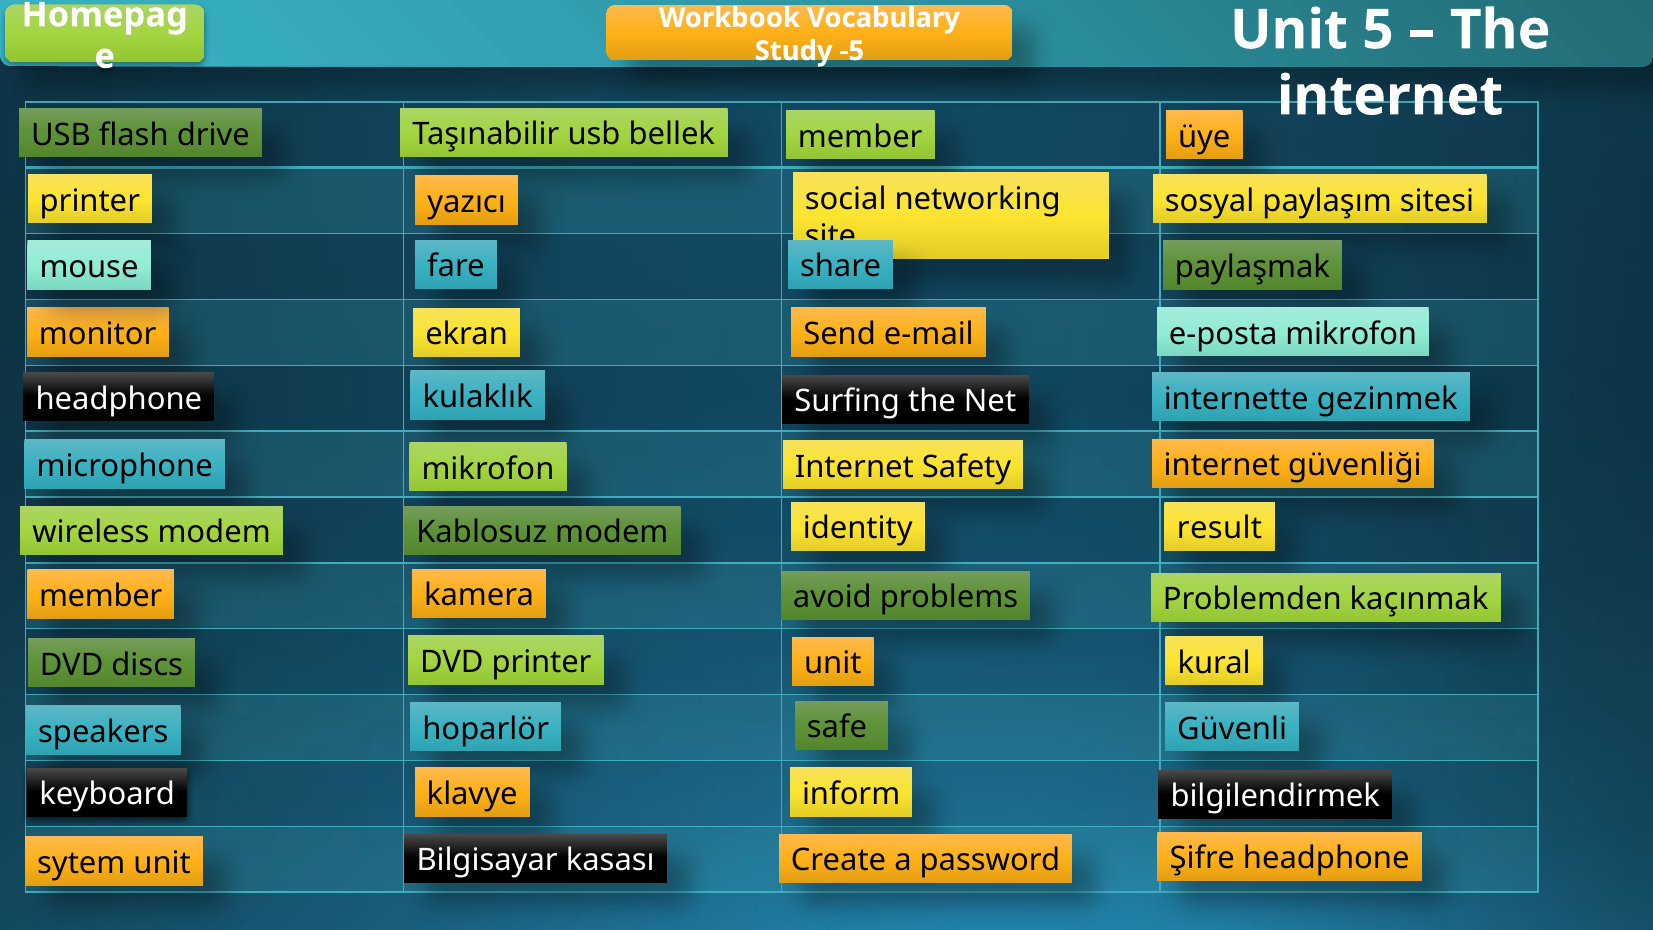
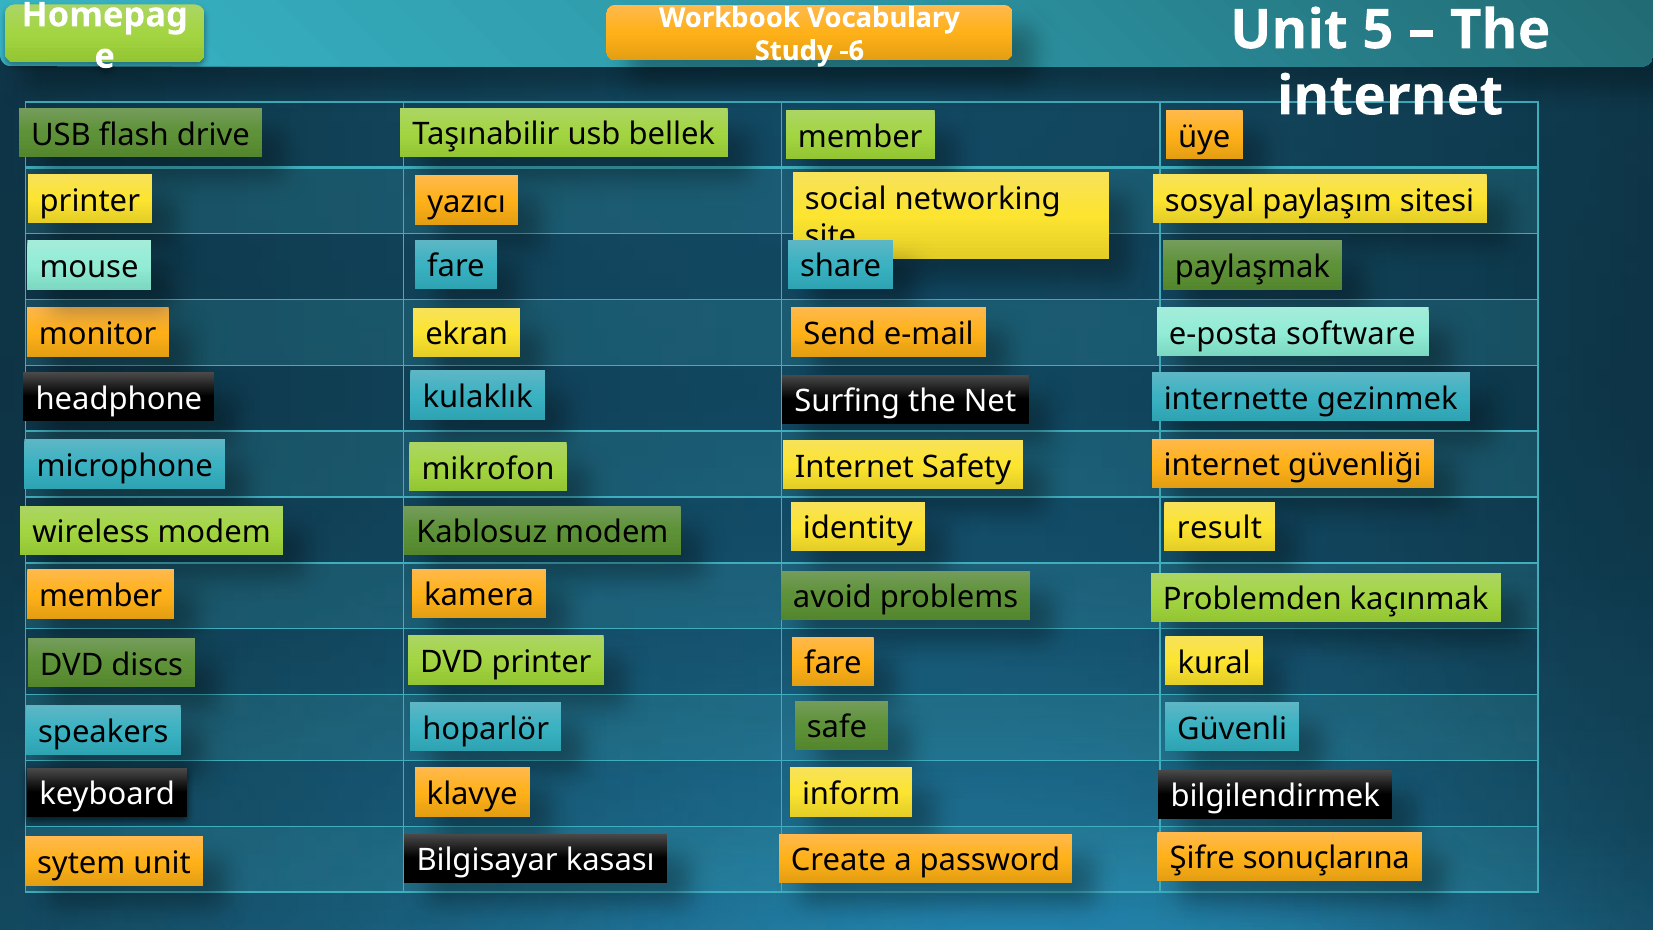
-5: -5 -> -6
e-posta mikrofon: mikrofon -> software
unit at (833, 664): unit -> fare
Şifre headphone: headphone -> sonuçlarına
